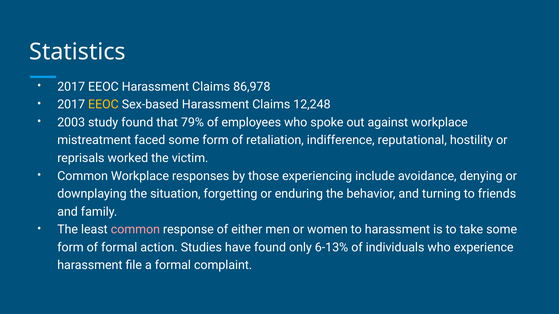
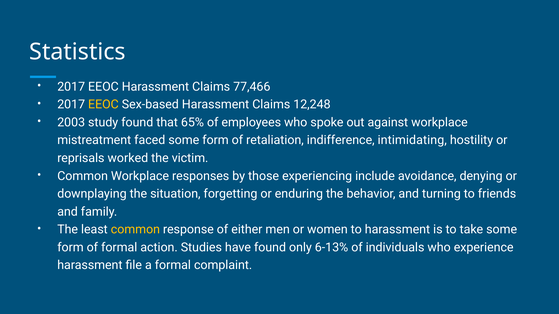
86,978: 86,978 -> 77,466
79%: 79% -> 65%
reputational: reputational -> intimidating
common at (135, 230) colour: pink -> yellow
